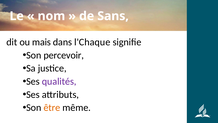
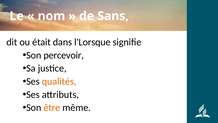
mais: mais -> était
l'Chaque: l'Chaque -> l'Lorsque
qualités colour: purple -> orange
